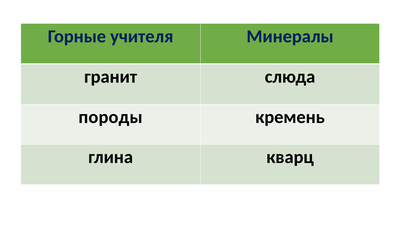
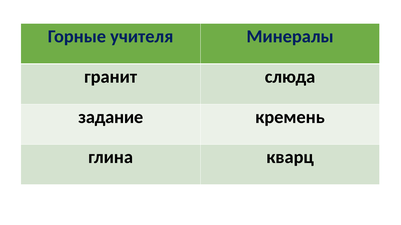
породы: породы -> задание
